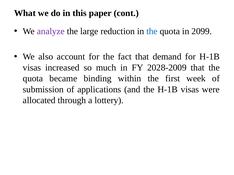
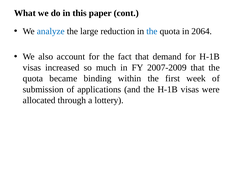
analyze colour: purple -> blue
2099: 2099 -> 2064
2028-2009: 2028-2009 -> 2007-2009
